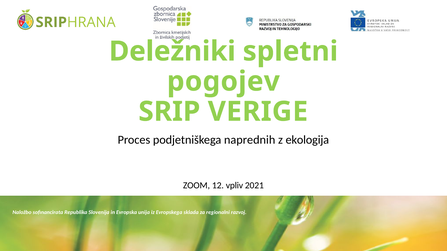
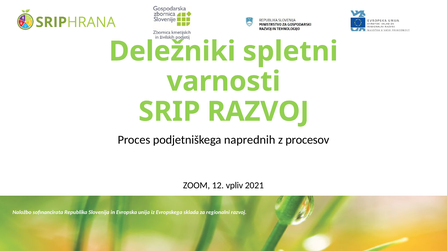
pogojev: pogojev -> varnosti
SRIP VERIGE: VERIGE -> RAZVOJ
ekologija: ekologija -> procesov
